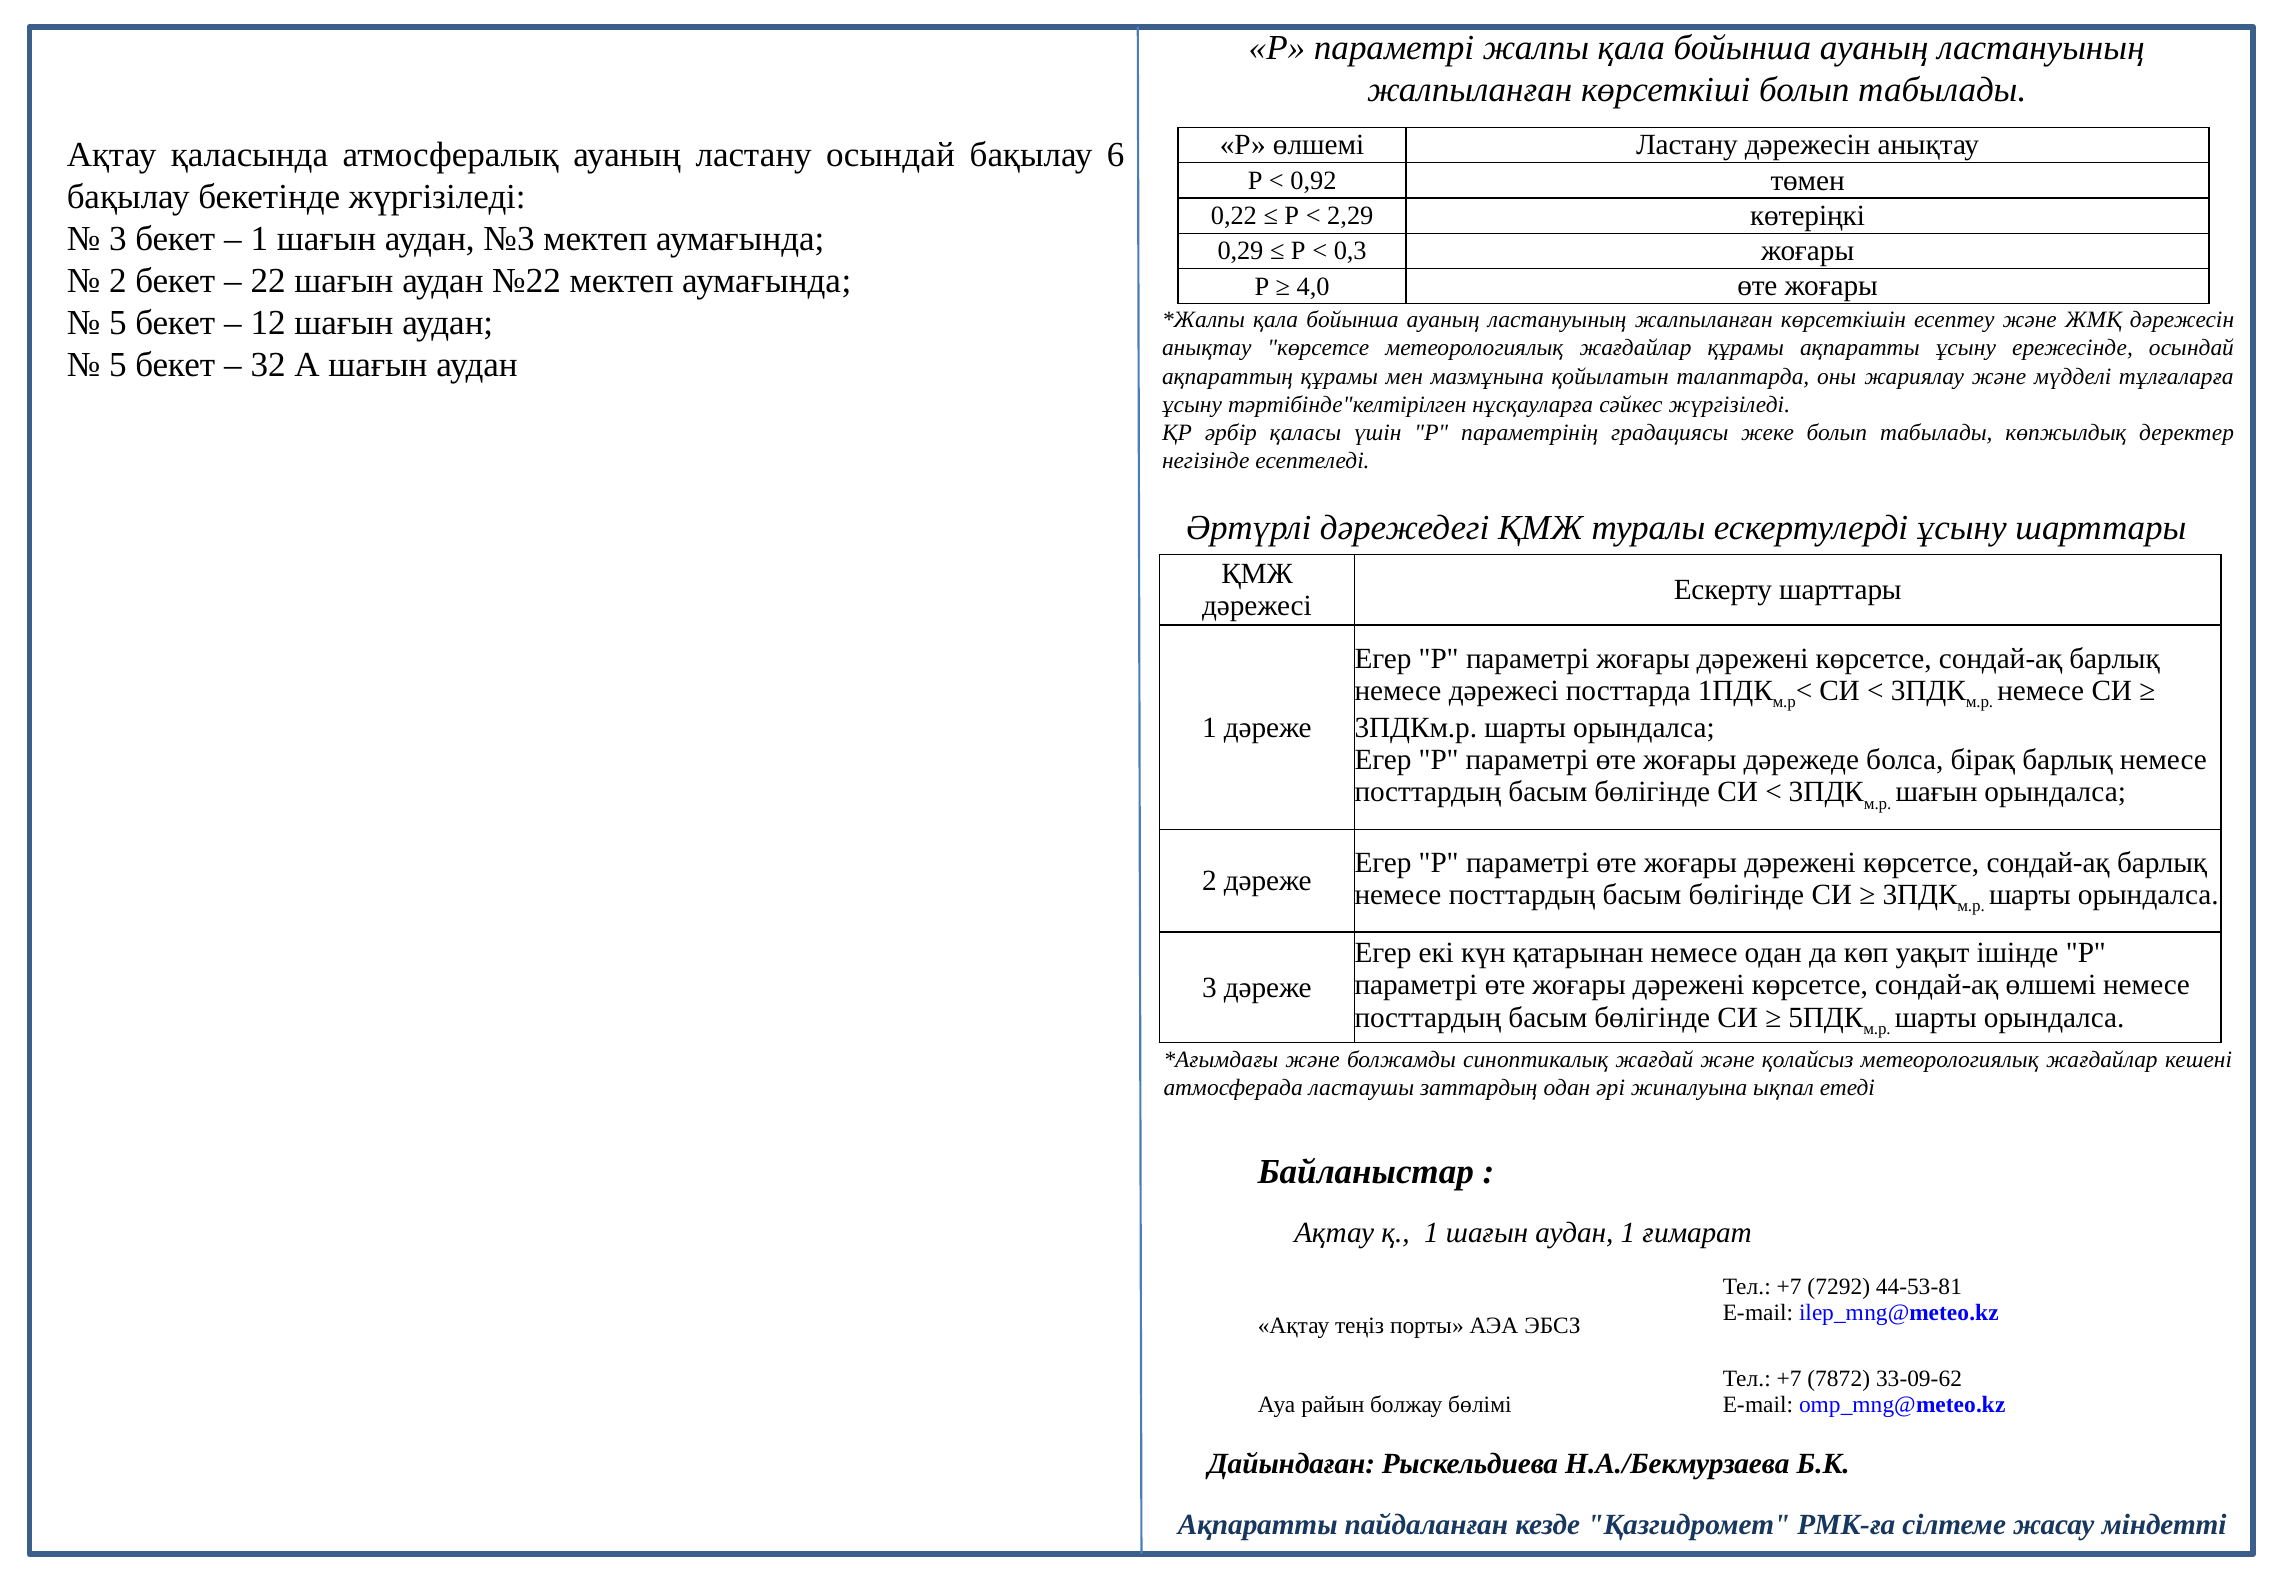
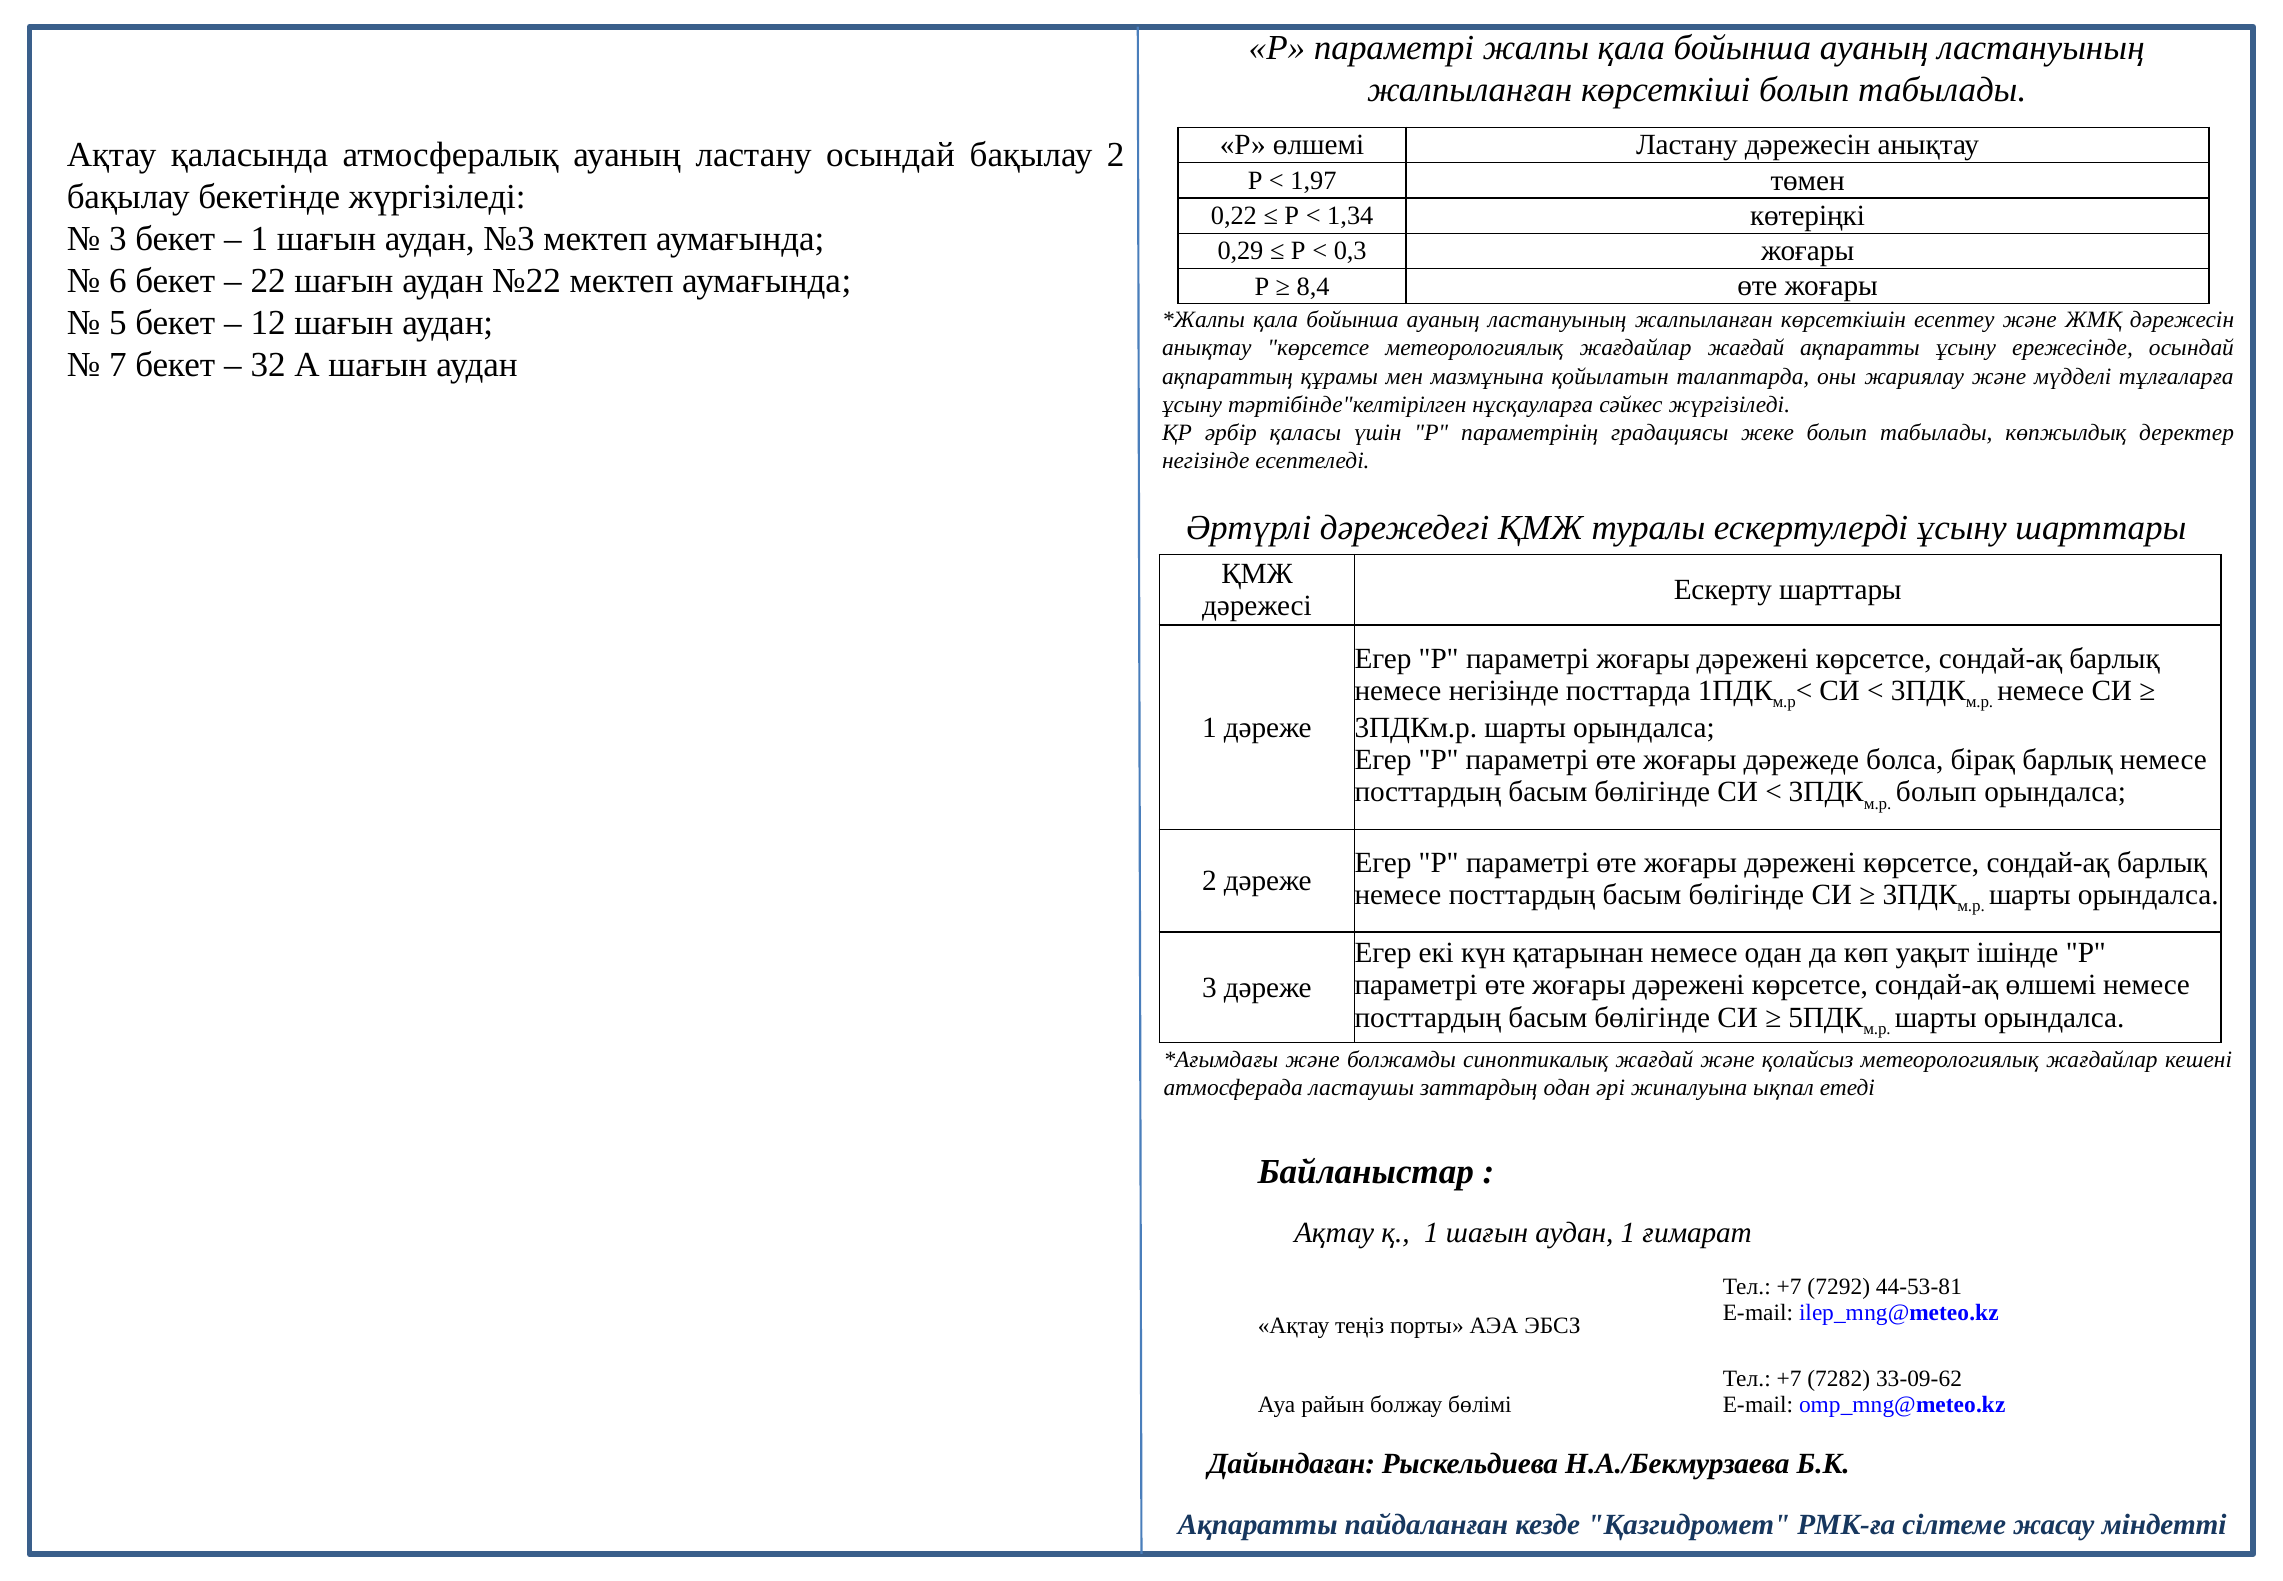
бақылау 6: 6 -> 2
0,92: 0,92 -> 1,97
2,29: 2,29 -> 1,34
2 at (118, 281): 2 -> 6
4,0: 4,0 -> 8,4
жағдайлар құрамы: құрамы -> жағдай
5 at (118, 365): 5 -> 7
немесе дәрежесі: дәрежесі -> негізінде
шағын at (1937, 792): шағын -> болып
7872: 7872 -> 7282
